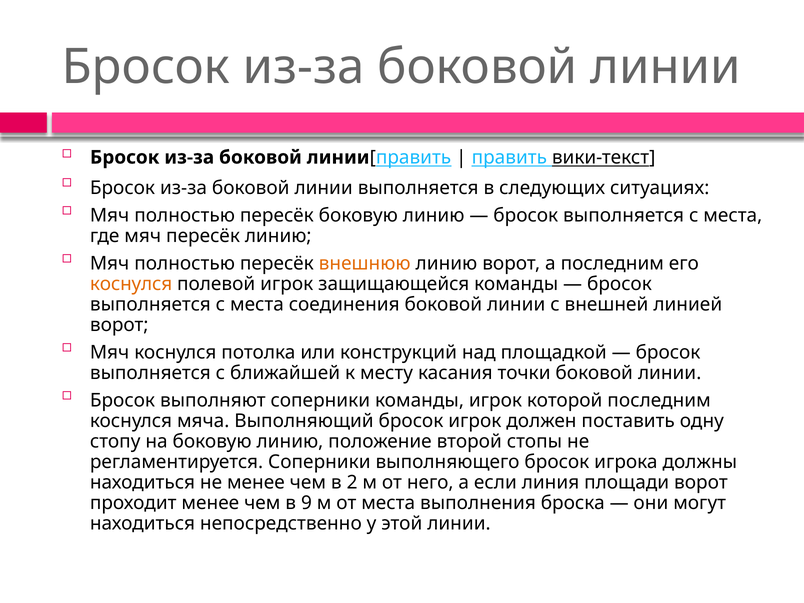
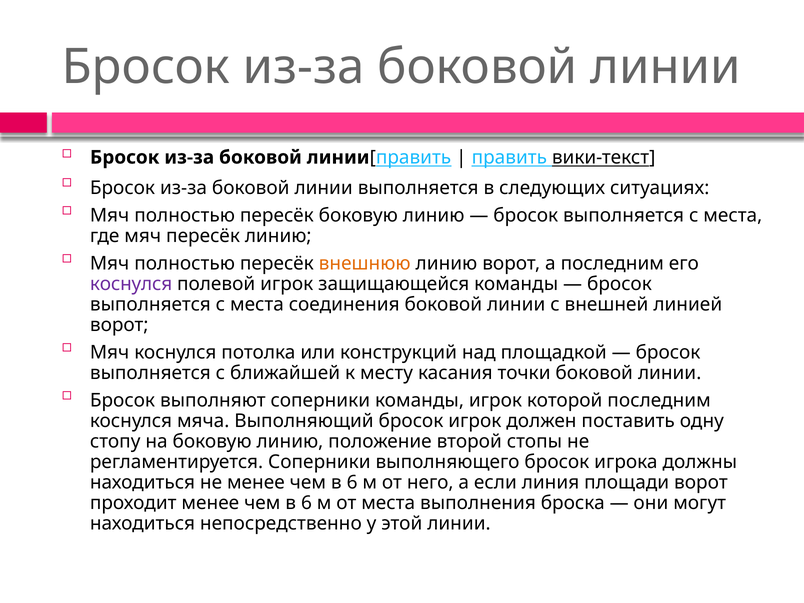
коснулся at (131, 284) colour: orange -> purple
2 at (352, 483): 2 -> 6
9 at (306, 503): 9 -> 6
